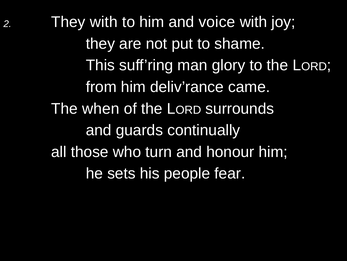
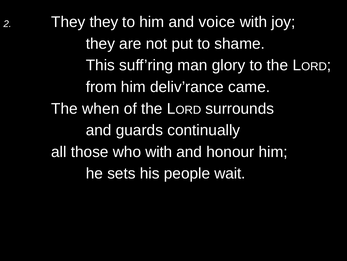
They with: with -> they
who turn: turn -> with
fear: fear -> wait
